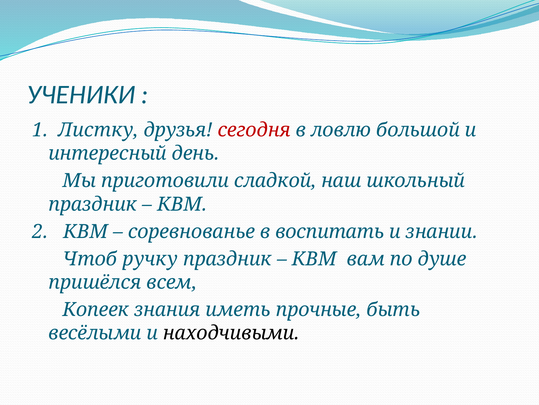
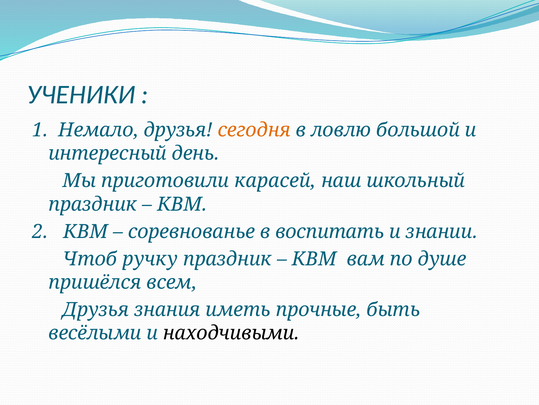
Листку: Листку -> Немало
сегодня colour: red -> orange
сладкой: сладкой -> карасей
Копеек at (96, 309): Копеек -> Друзья
